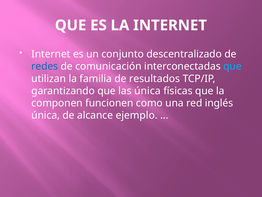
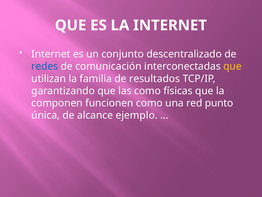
que at (232, 66) colour: light blue -> yellow
las única: única -> como
inglés: inglés -> punto
